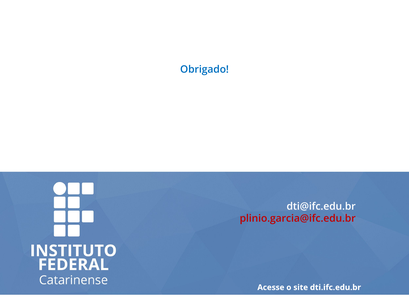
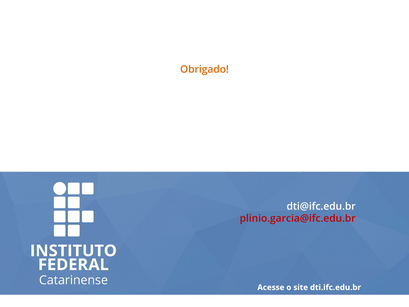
Obrigado colour: blue -> orange
